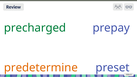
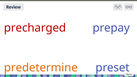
precharged colour: green -> red
